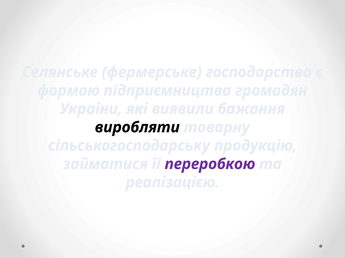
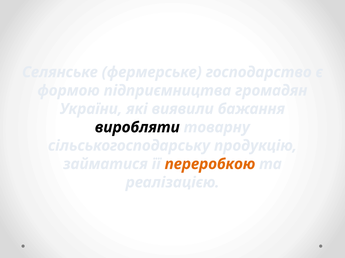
переробкою colour: purple -> orange
